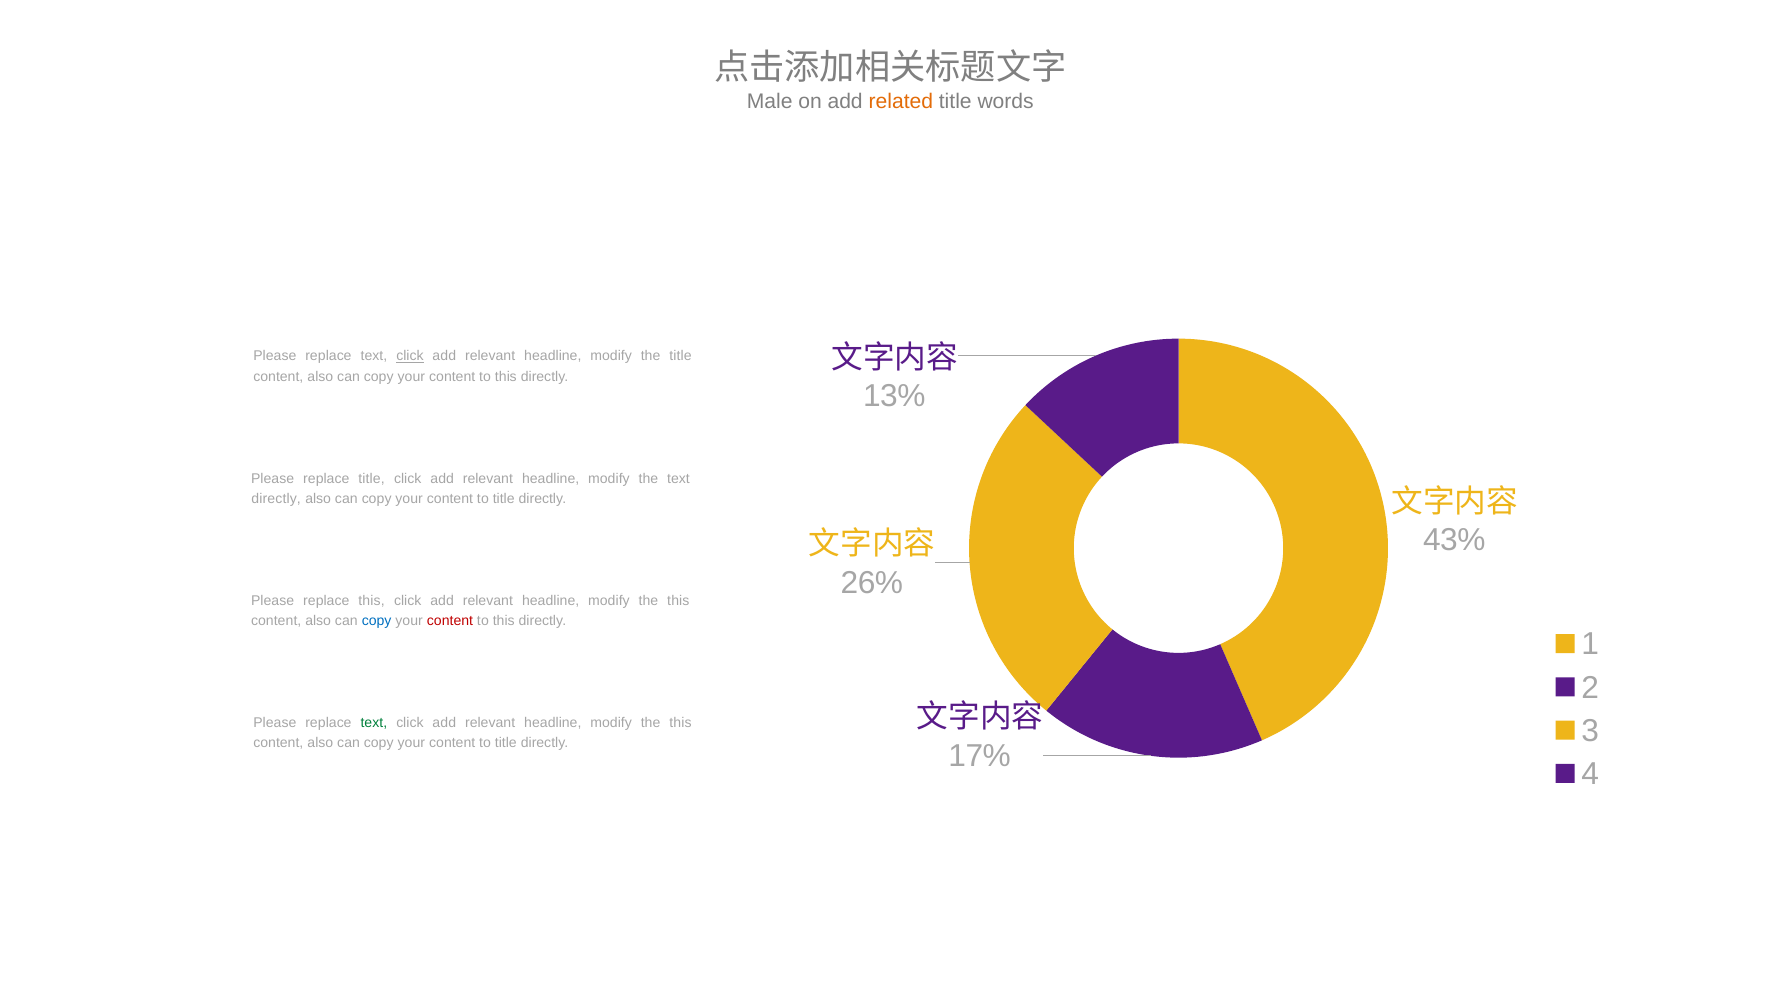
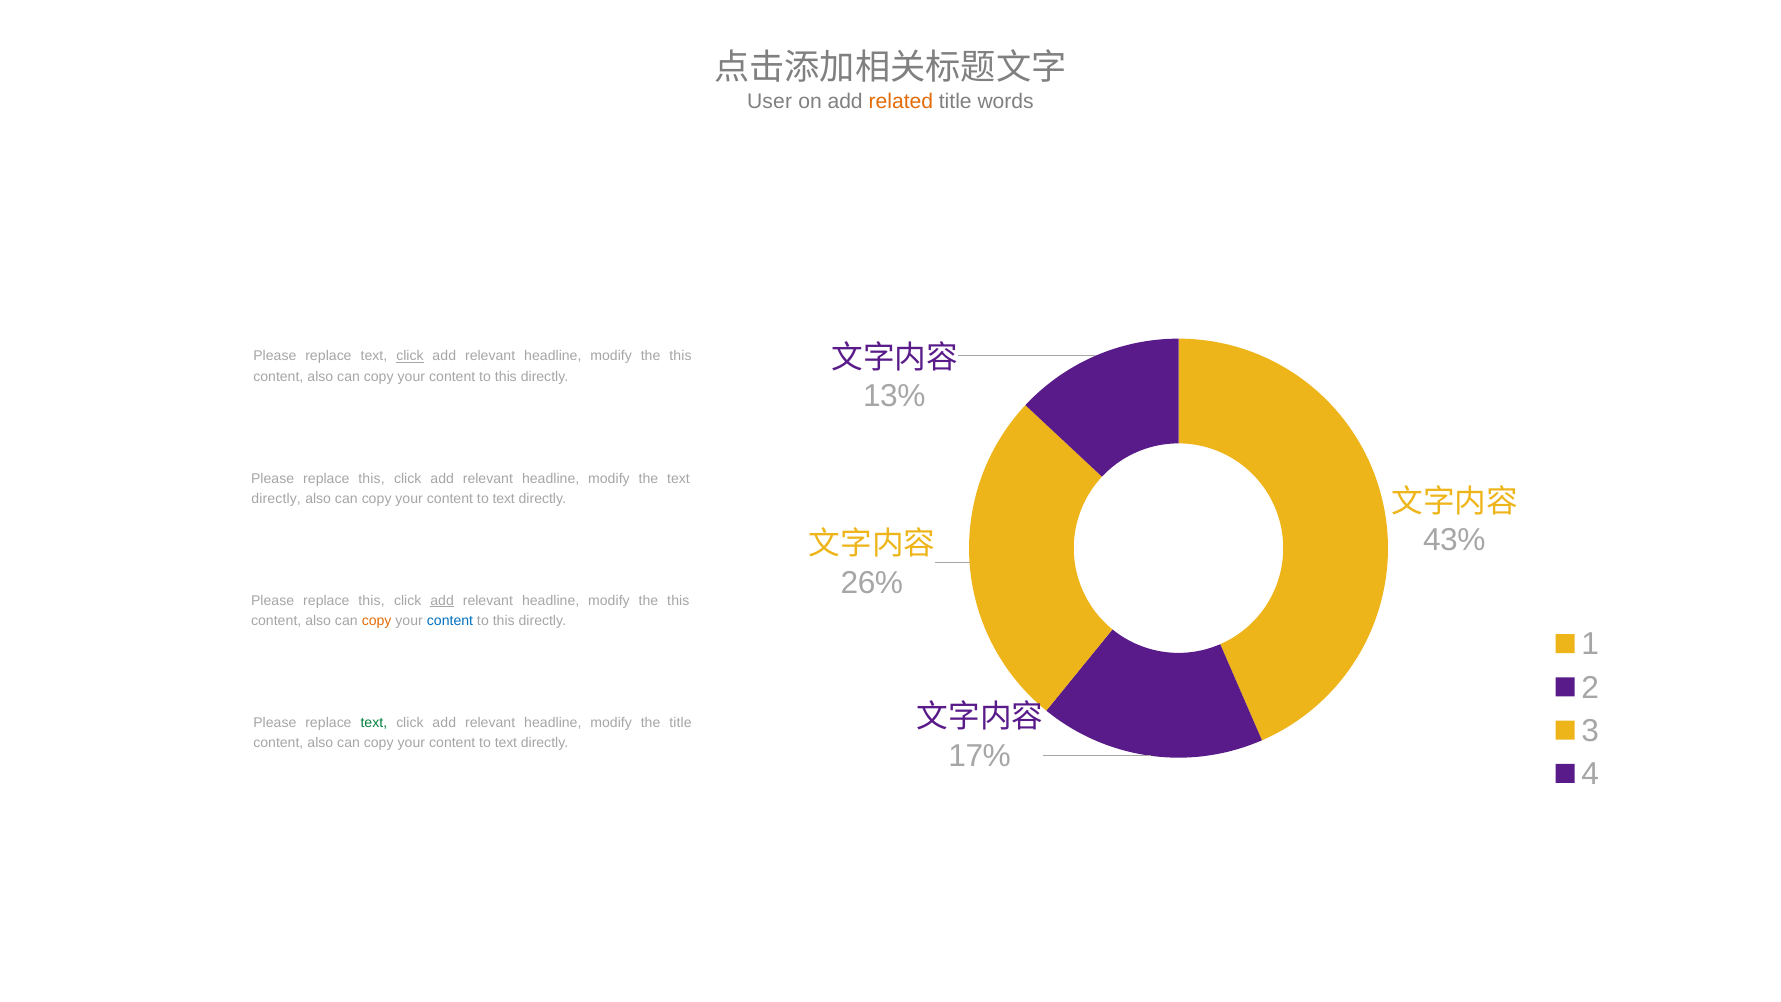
Male: Male -> User
title at (681, 356): title -> this
title at (372, 478): title -> this
title at (504, 499): title -> text
add at (442, 601) underline: none -> present
copy at (377, 621) colour: blue -> orange
content at (450, 621) colour: red -> blue
this at (681, 723): this -> title
title at (506, 743): title -> text
